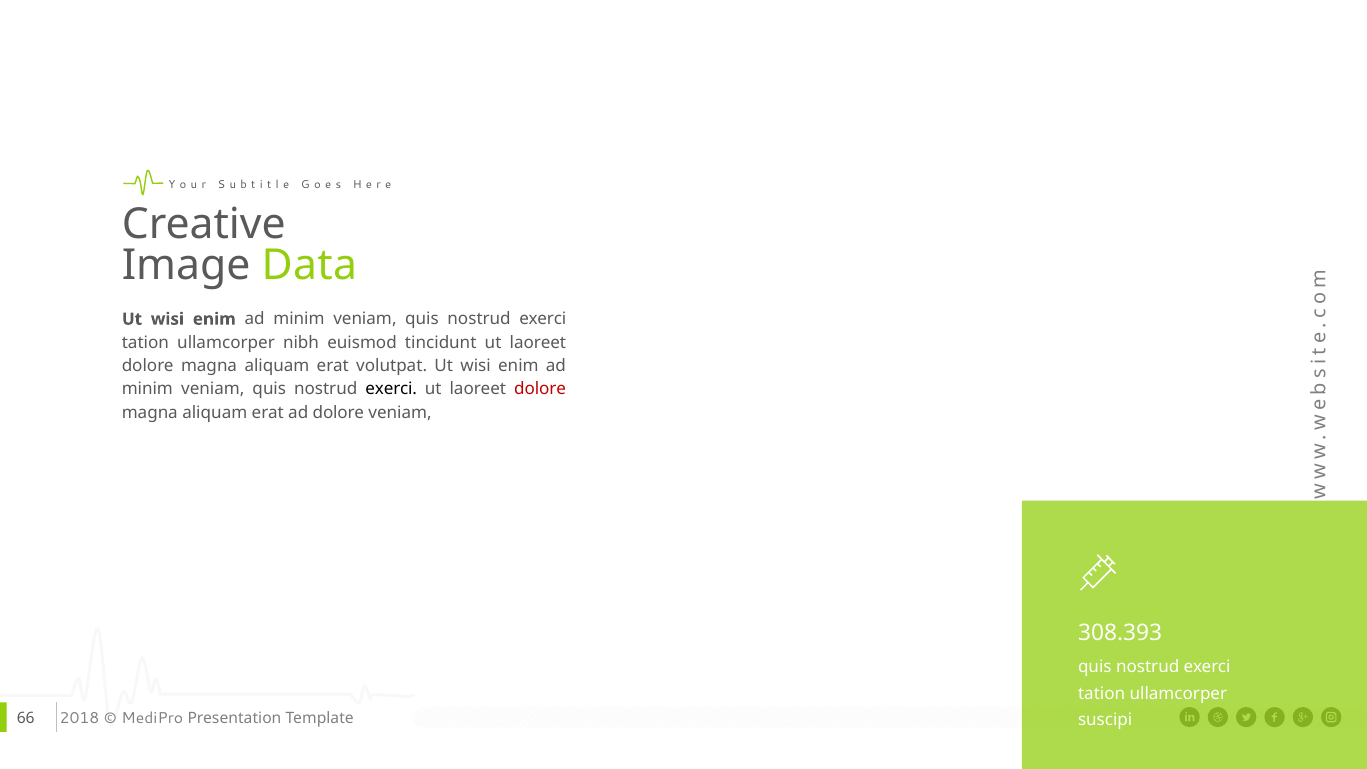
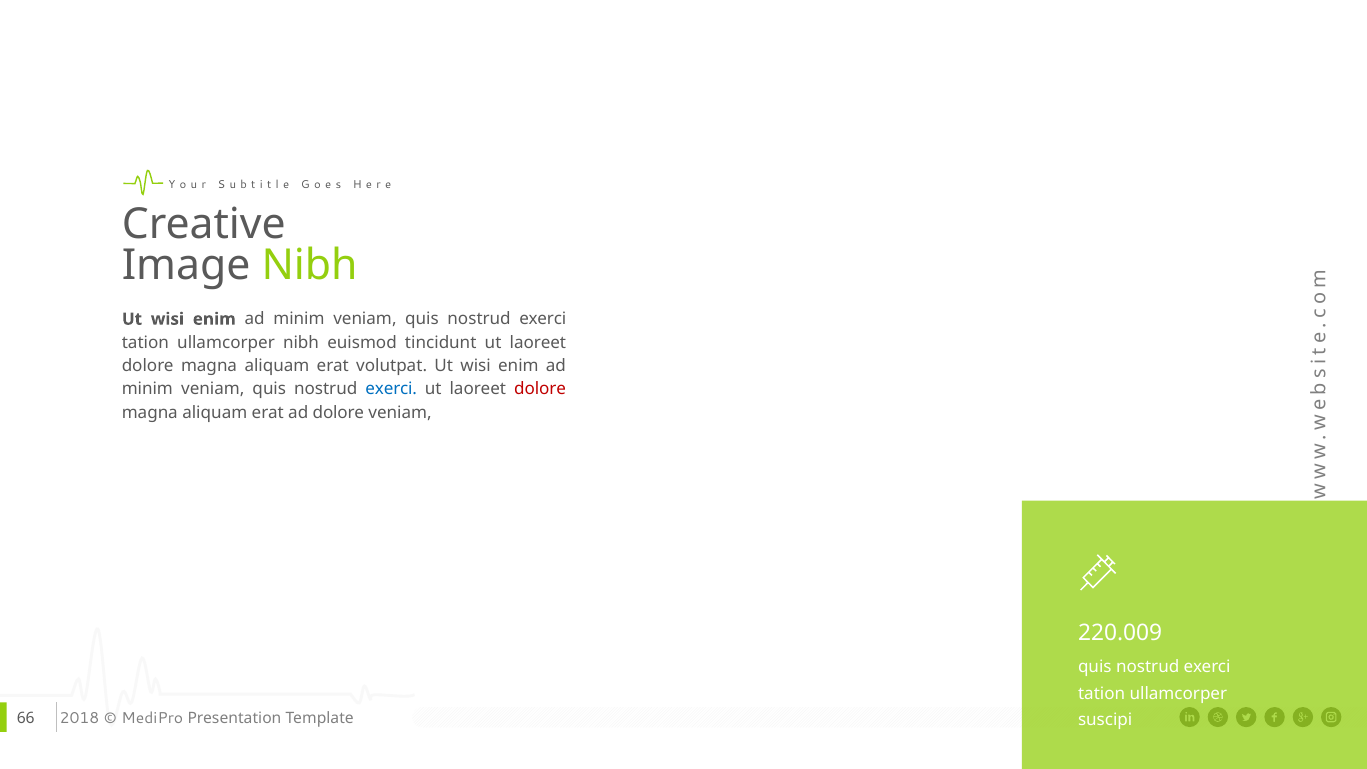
Image Data: Data -> Nibh
exerci at (391, 389) colour: black -> blue
308.393: 308.393 -> 220.009
